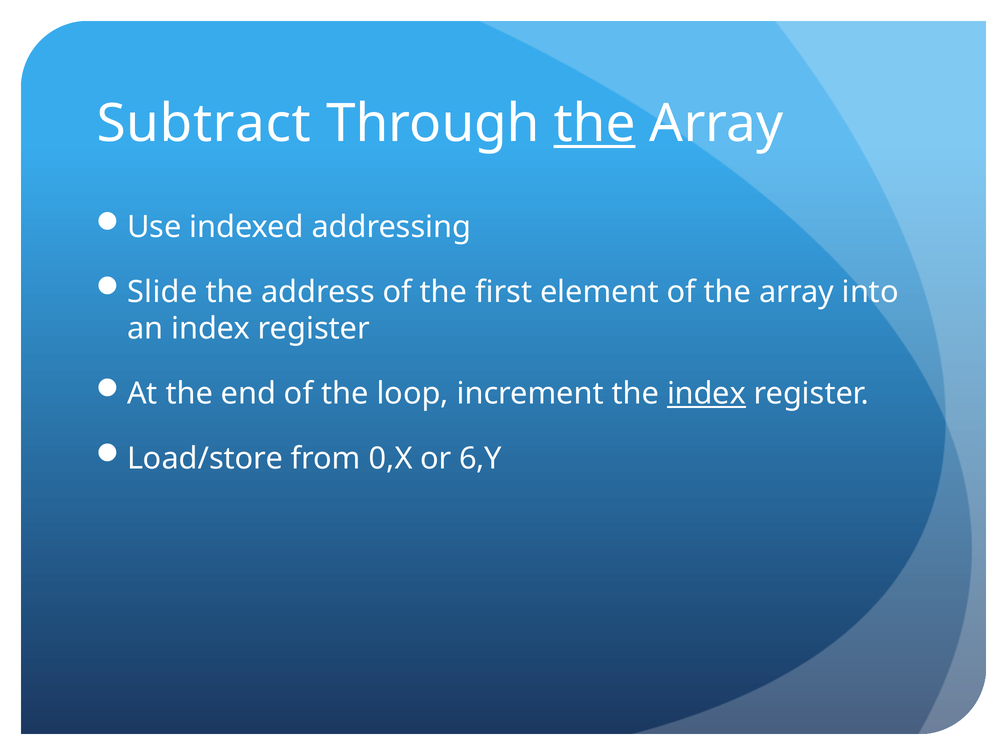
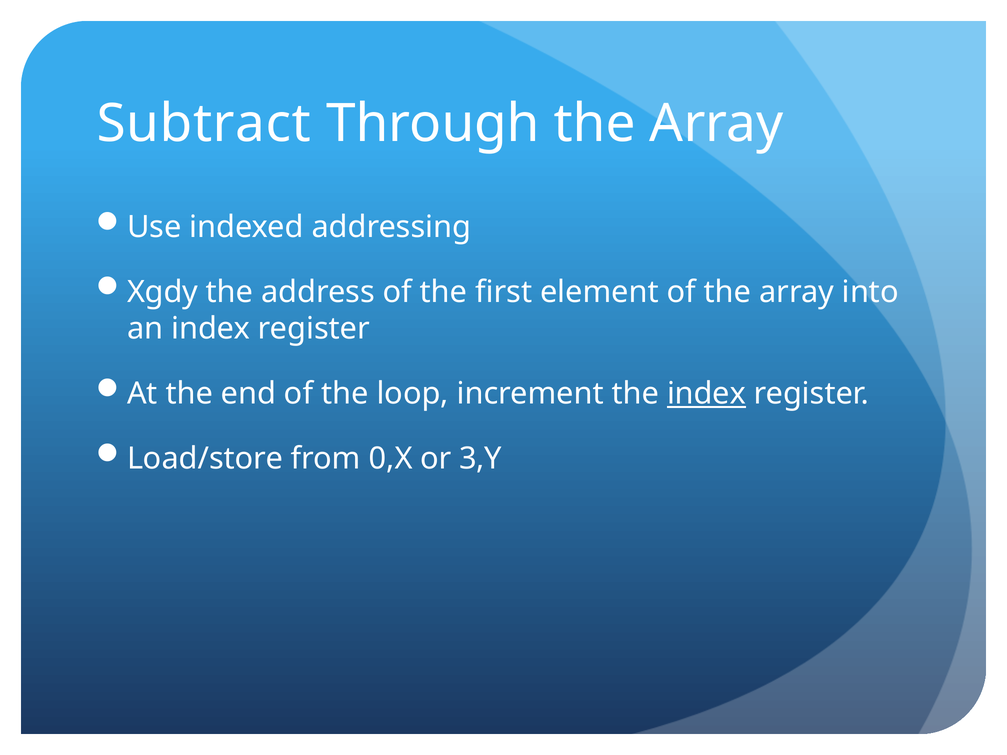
the at (595, 124) underline: present -> none
Slide: Slide -> Xgdy
6,Y: 6,Y -> 3,Y
